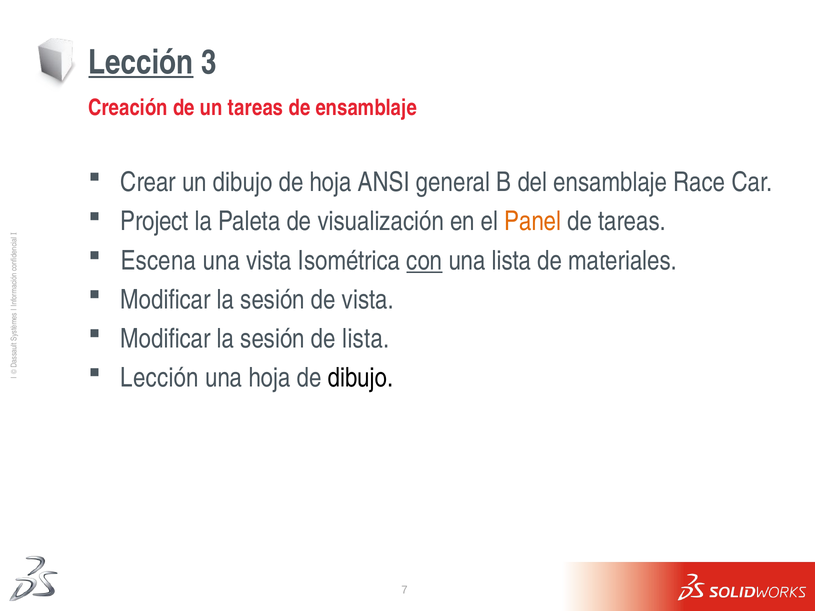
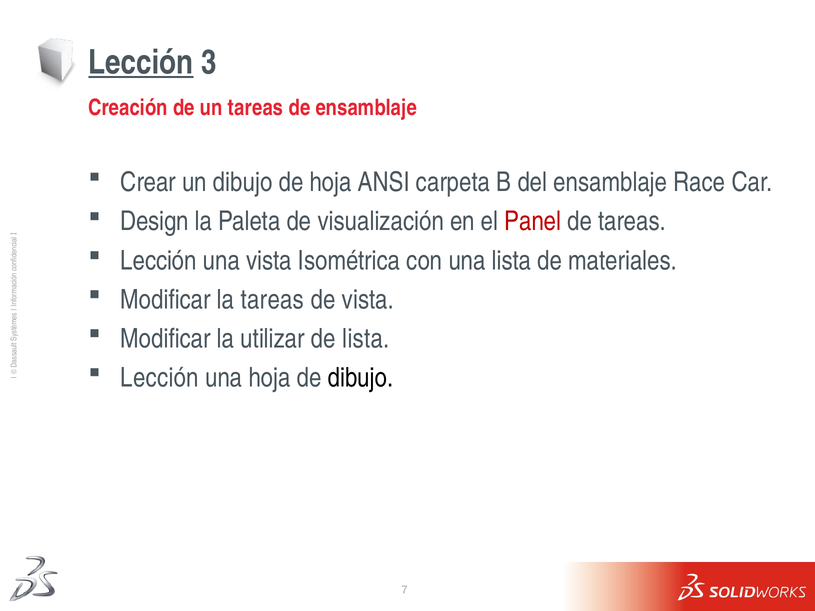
general: general -> carpeta
Project: Project -> Design
Panel colour: orange -> red
Escena at (158, 261): Escena -> Lección
con underline: present -> none
sesión at (273, 300): sesión -> tareas
sesión at (273, 339): sesión -> utilizar
